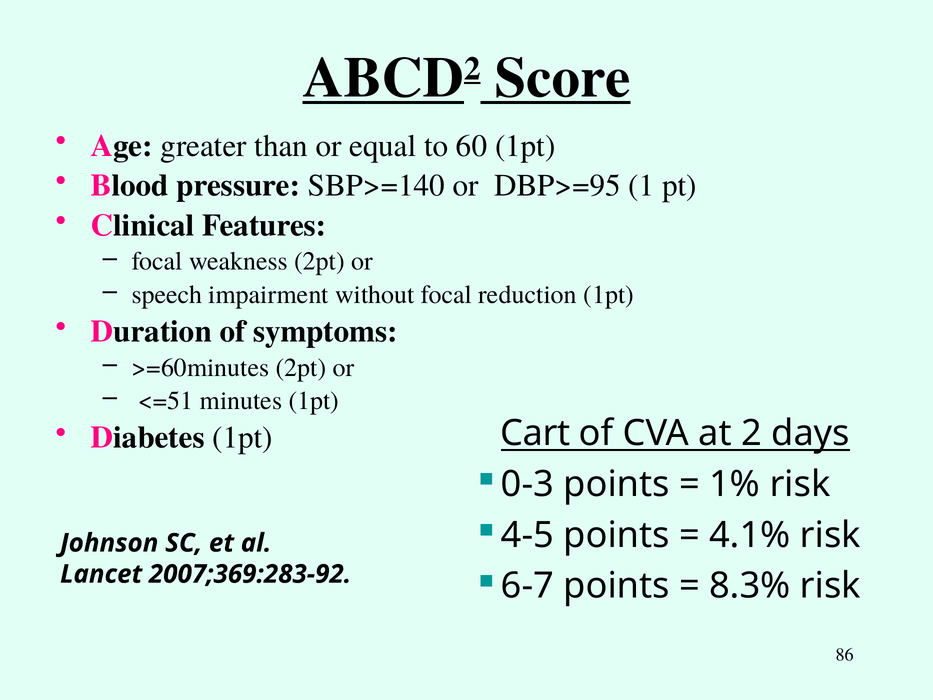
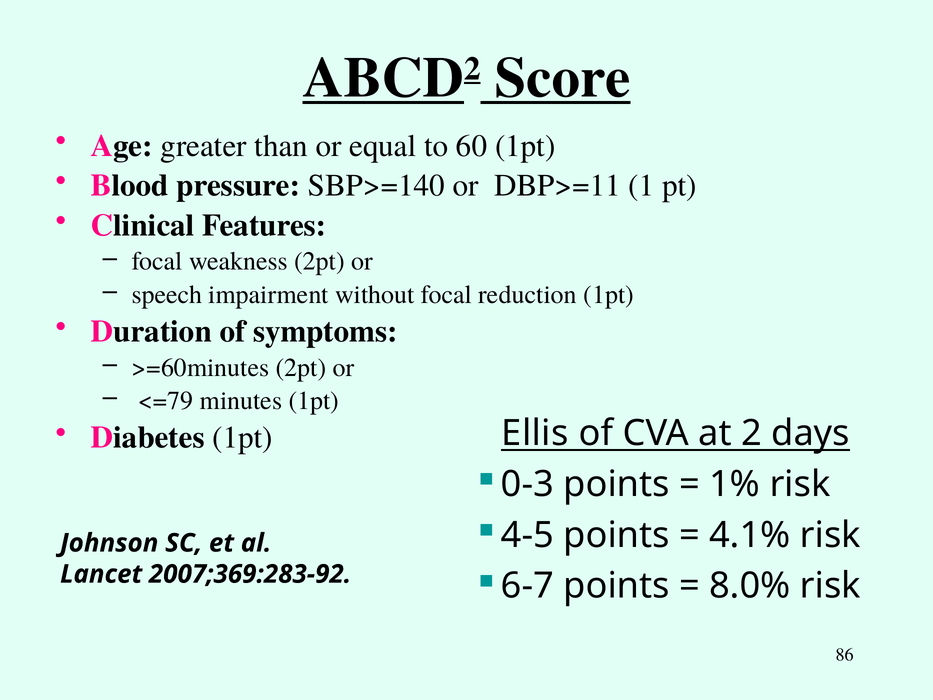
DBP>=95: DBP>=95 -> DBP>=11
<=51: <=51 -> <=79
Cart: Cart -> Ellis
8.3%: 8.3% -> 8.0%
